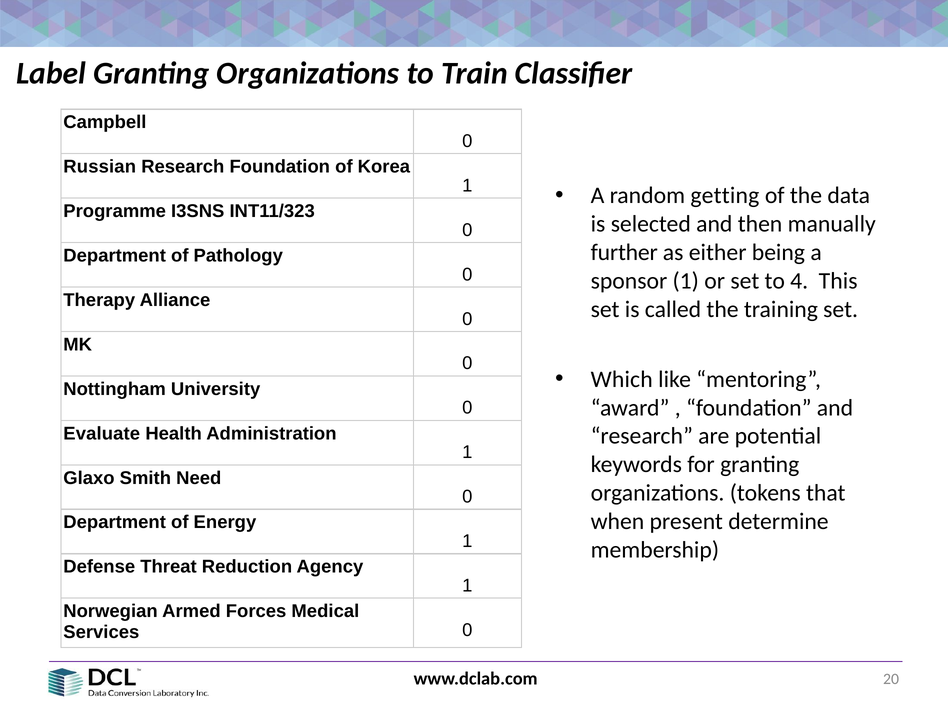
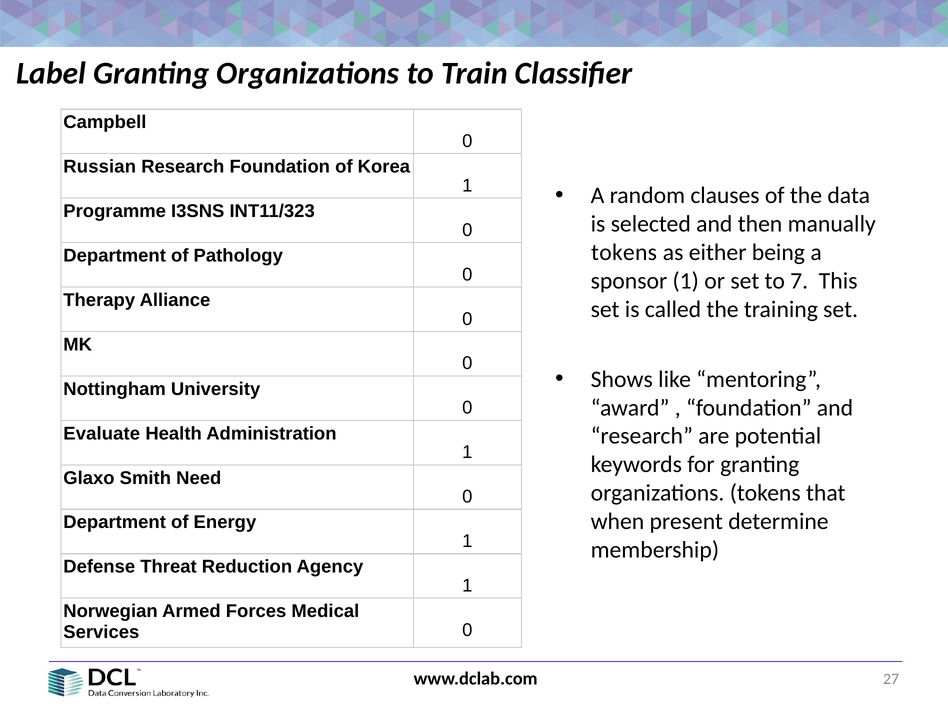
getting: getting -> clauses
further at (624, 252): further -> tokens
4: 4 -> 7
Which: Which -> Shows
20: 20 -> 27
